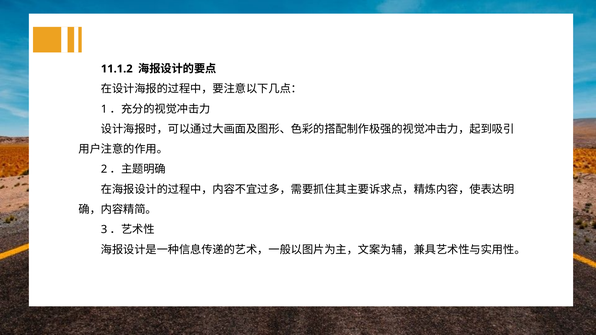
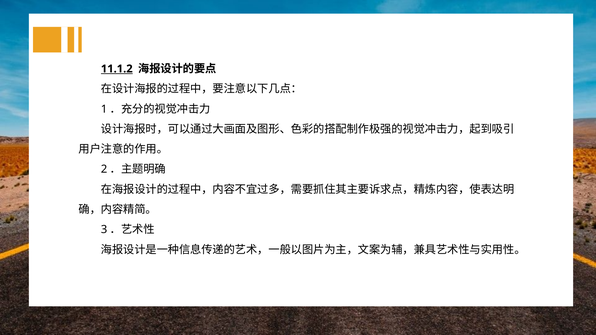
11.1.2 underline: none -> present
